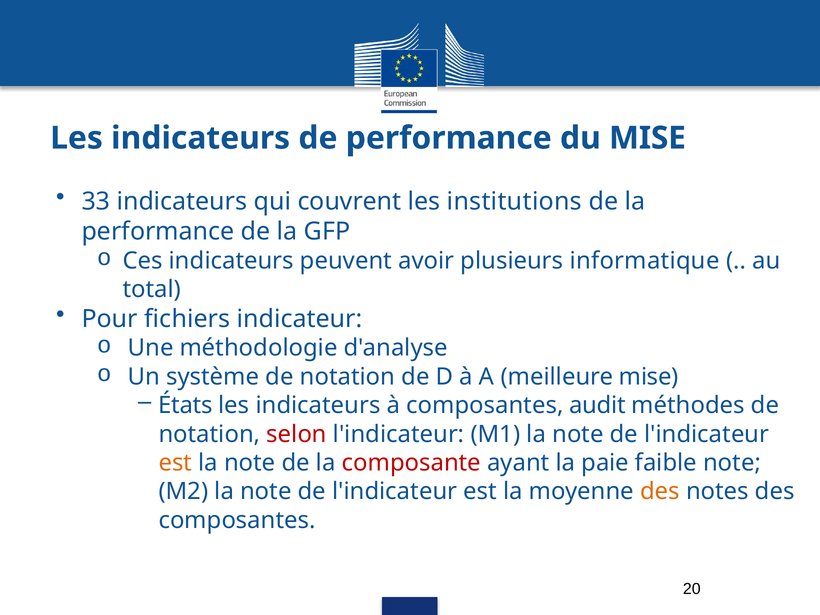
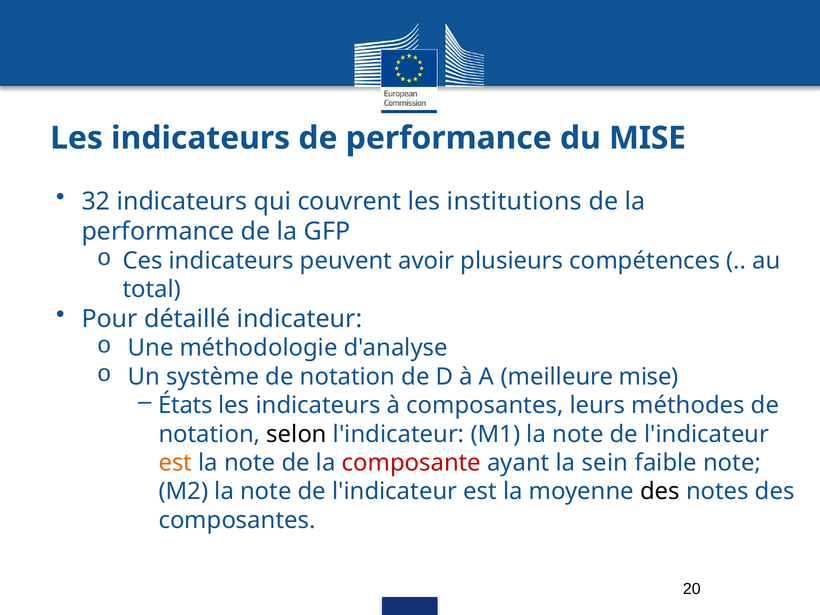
33: 33 -> 32
informatique: informatique -> compétences
fichiers: fichiers -> détaillé
audit: audit -> leurs
selon colour: red -> black
paie: paie -> sein
des at (660, 492) colour: orange -> black
